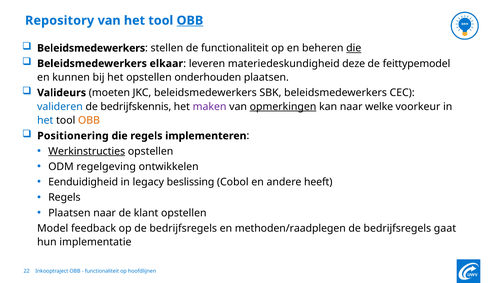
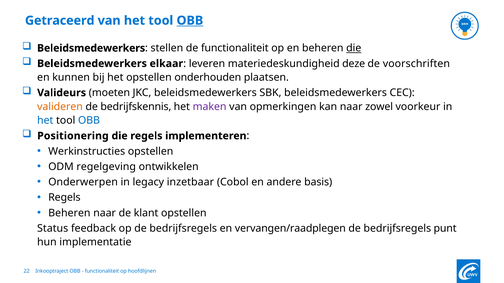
Repository: Repository -> Getraceerd
feittypemodel: feittypemodel -> voorschriften
valideren colour: blue -> orange
opmerkingen underline: present -> none
welke: welke -> zowel
OBB at (89, 121) colour: orange -> blue
Werkinstructies underline: present -> none
Eenduidigheid: Eenduidigheid -> Onderwerpen
beslissing: beslissing -> inzetbaar
heeft: heeft -> basis
Plaatsen at (69, 213): Plaatsen -> Beheren
Model: Model -> Status
methoden/raadplegen: methoden/raadplegen -> vervangen/raadplegen
gaat: gaat -> punt
